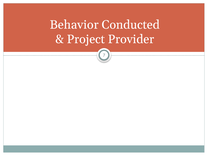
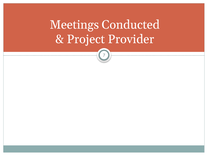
Behavior: Behavior -> Meetings
